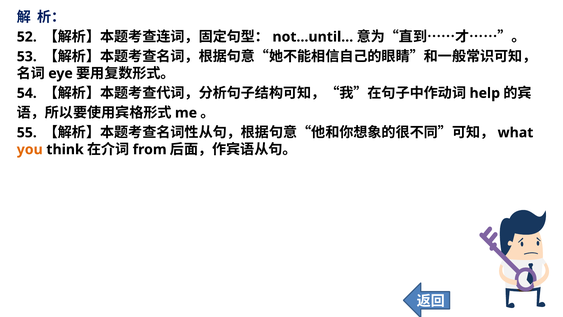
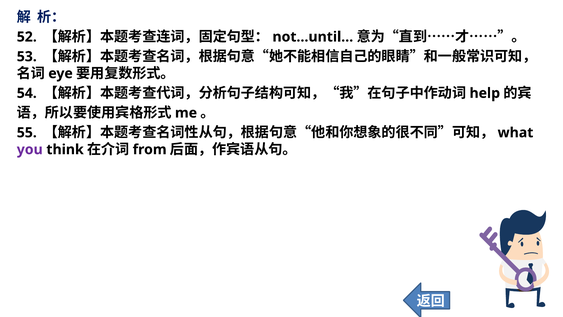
you colour: orange -> purple
